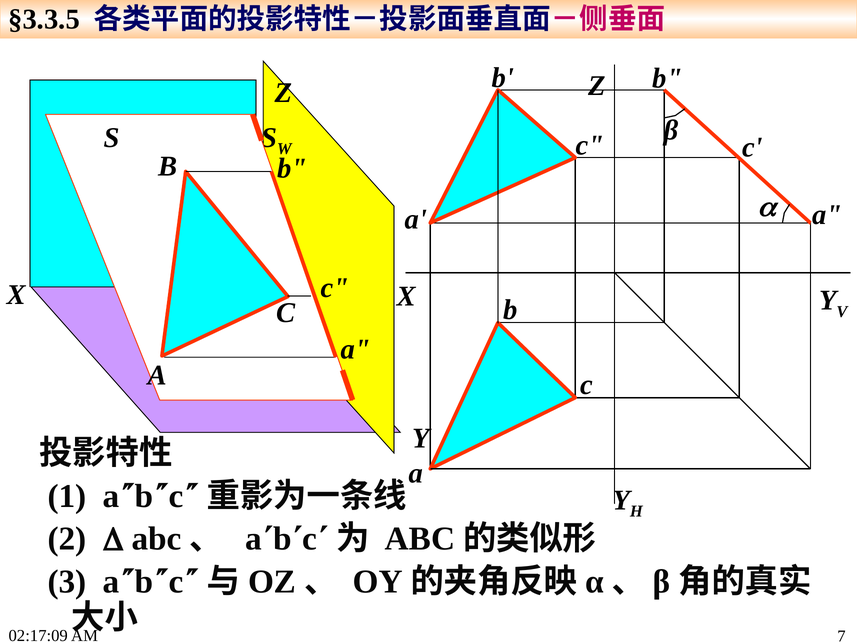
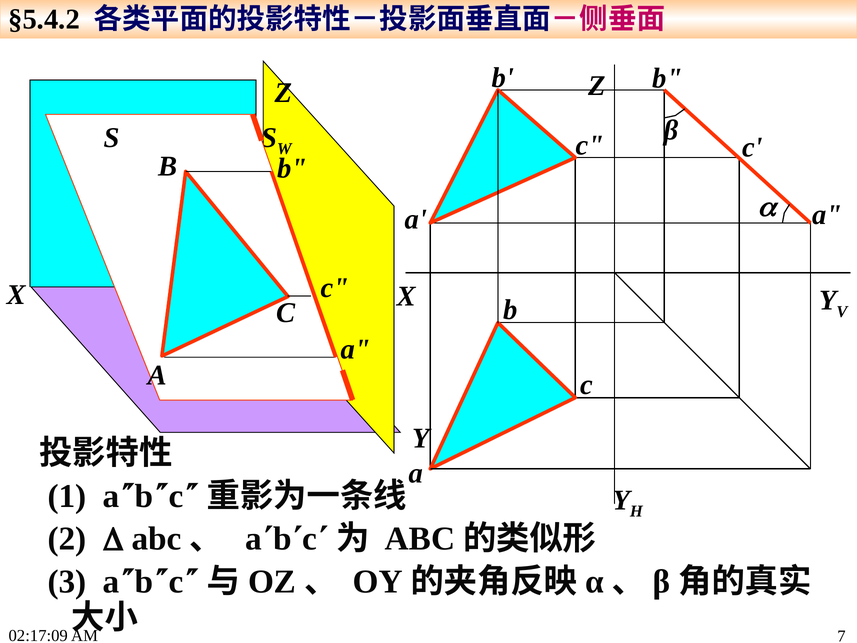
§3.3.5: §3.3.5 -> §5.4.2
